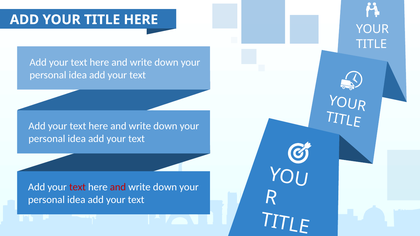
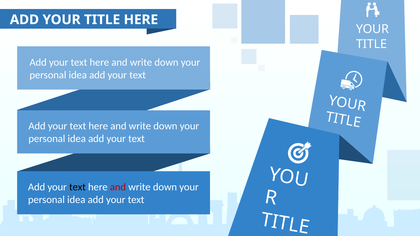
text at (78, 187) colour: red -> black
